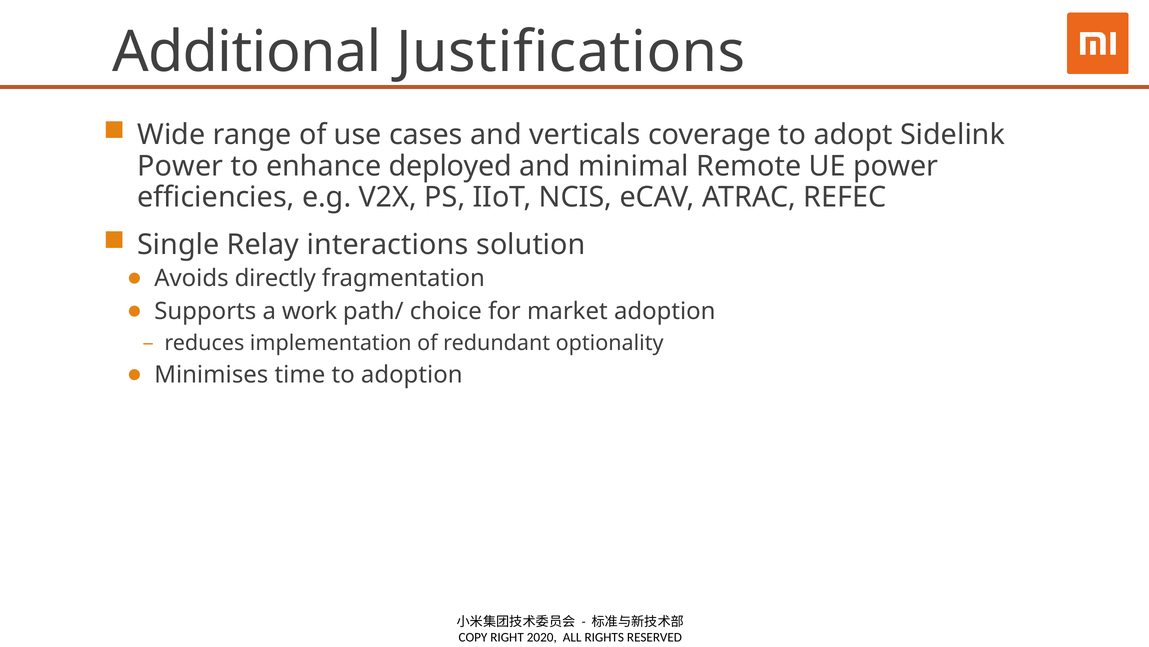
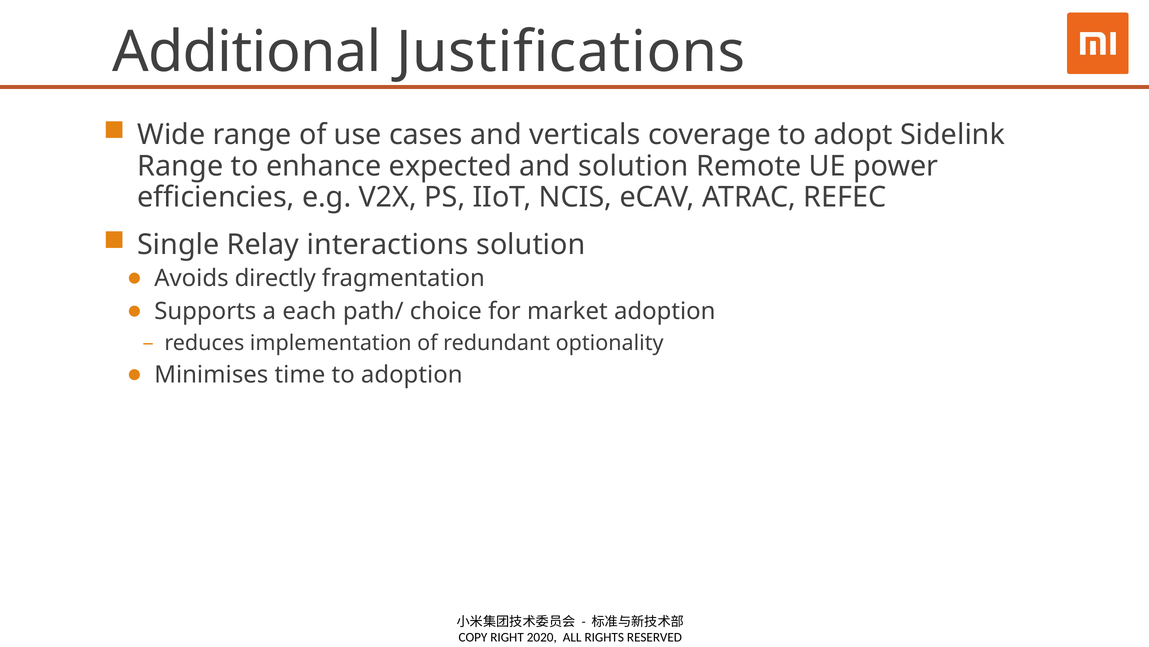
Power at (180, 166): Power -> Range
deployed: deployed -> expected
and minimal: minimal -> solution
work: work -> each
